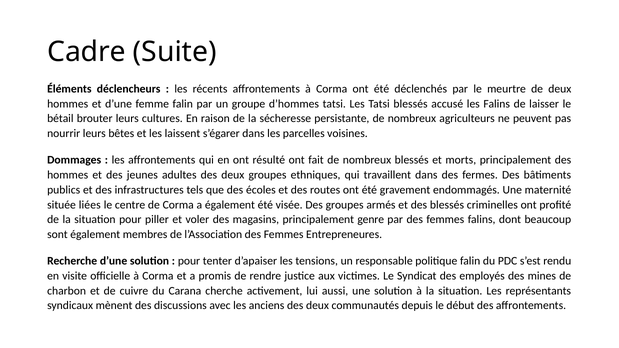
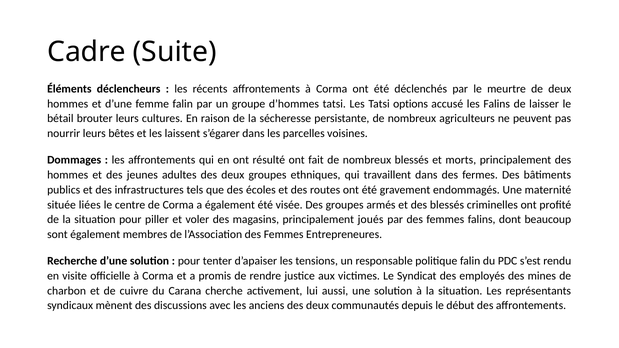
Tatsi blessés: blessés -> options
genre: genre -> joués
